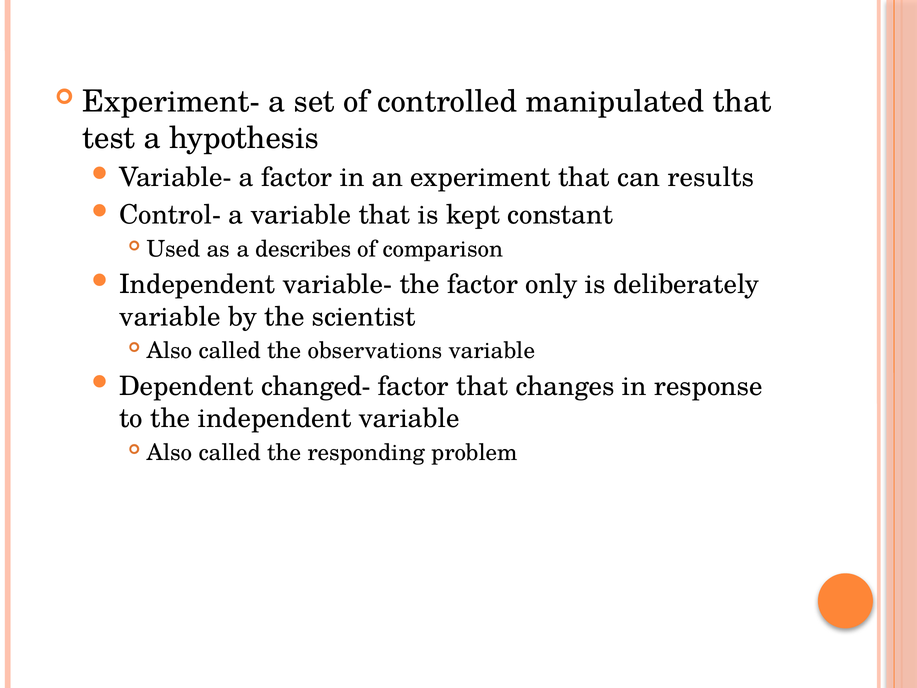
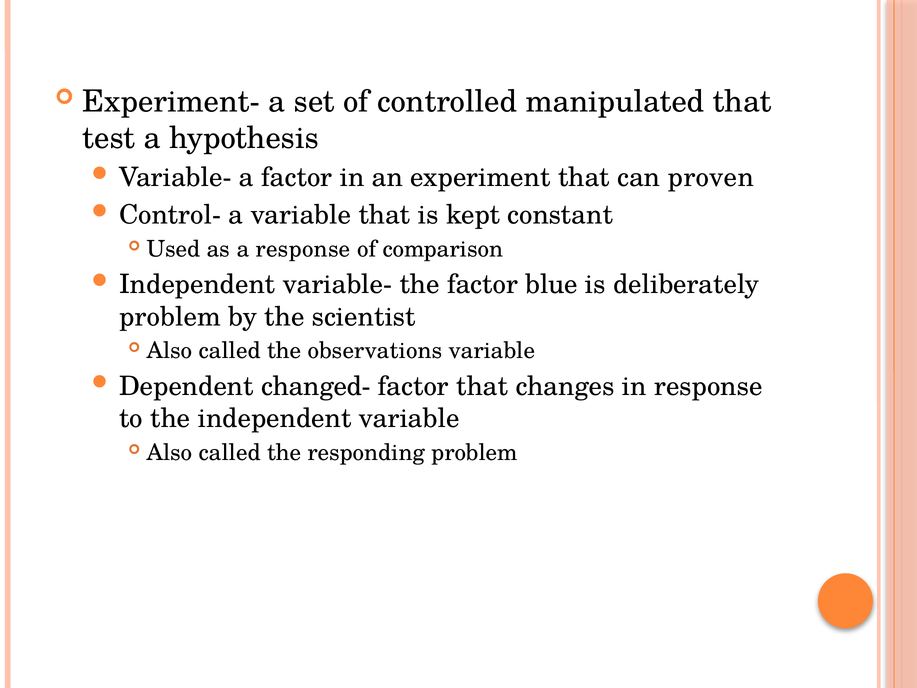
results: results -> proven
a describes: describes -> response
only: only -> blue
variable at (170, 317): variable -> problem
